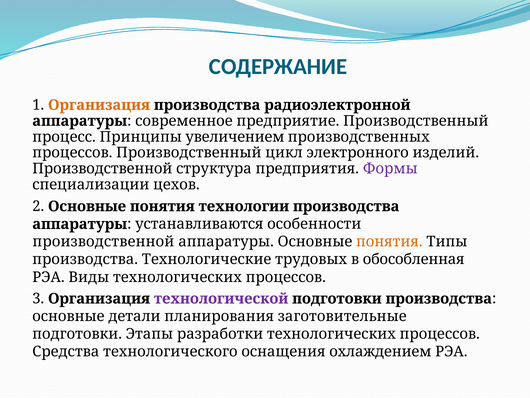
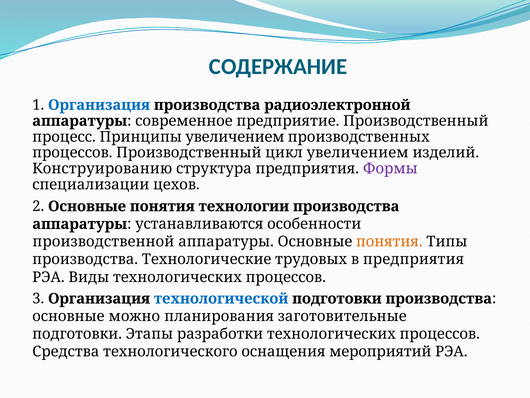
Организация at (99, 105) colour: orange -> blue
цикл электронного: электронного -> увеличением
Производственной at (102, 168): Производственной -> Конструированию
в обособленная: обособленная -> предприятия
технологической colour: purple -> blue
детали: детали -> можно
охлаждением: охлаждением -> мероприятий
